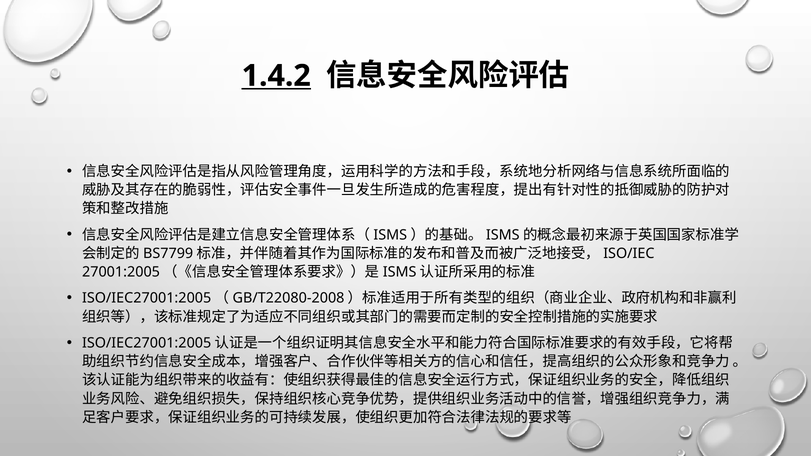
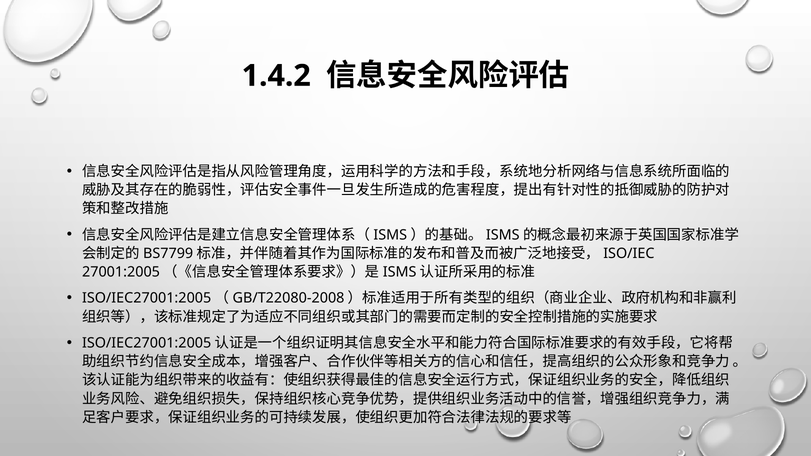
1.4.2 underline: present -> none
